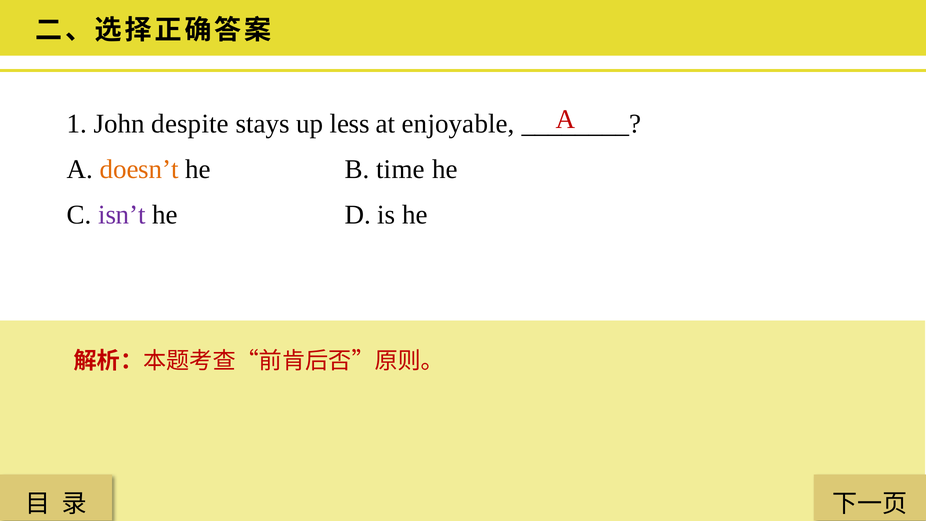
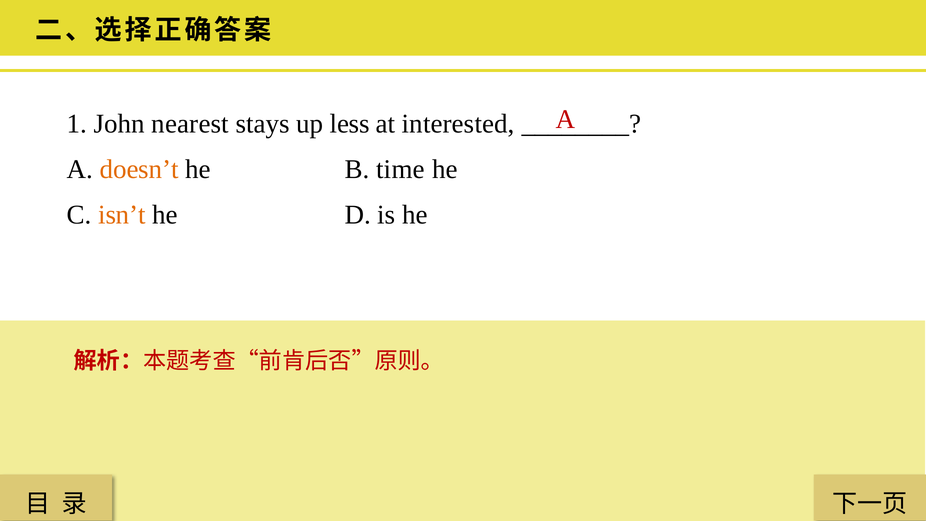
despite: despite -> nearest
enjoyable: enjoyable -> interested
isn’t colour: purple -> orange
